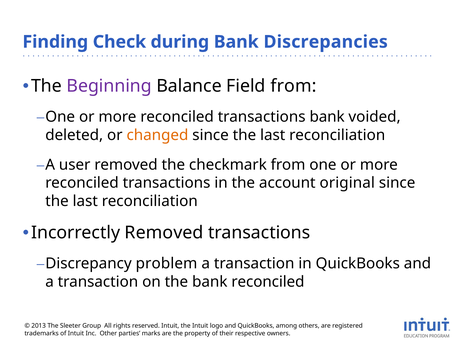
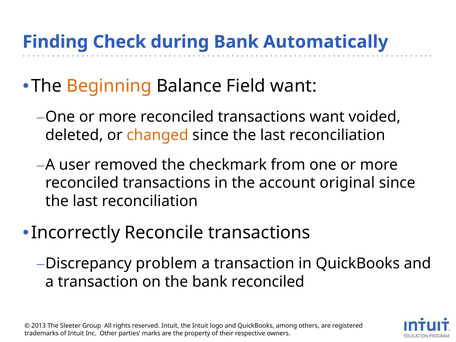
Discrepancies: Discrepancies -> Automatically
Beginning colour: purple -> orange
Field from: from -> want
transactions bank: bank -> want
Incorrectly Removed: Removed -> Reconcile
